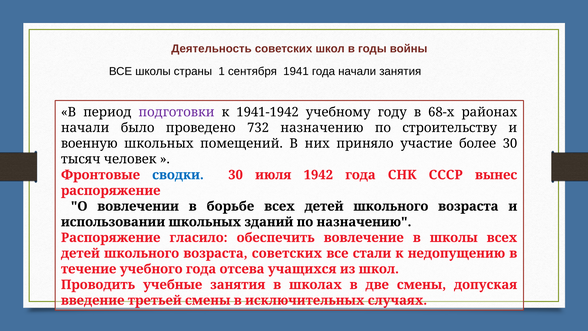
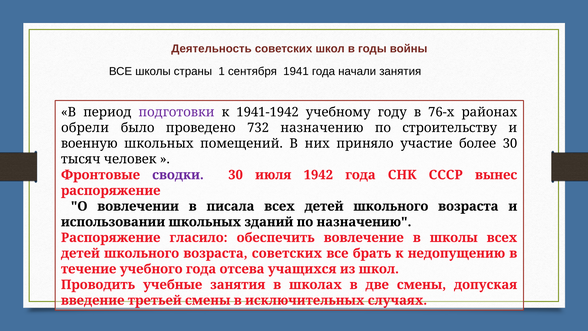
68-х: 68-х -> 76-х
начали at (85, 128): начали -> обрели
сводки colour: blue -> purple
борьбе: борьбе -> писала
стали: стали -> брать
